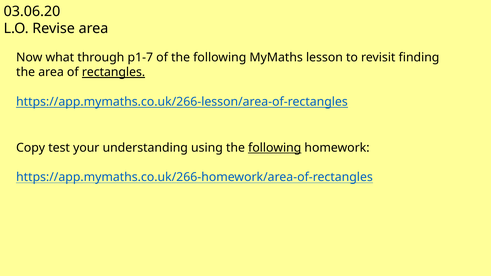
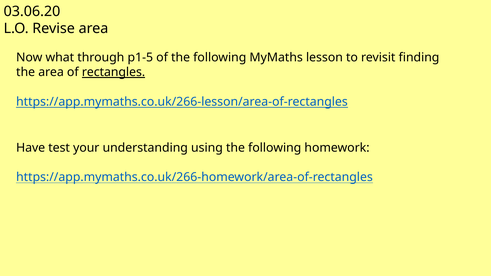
p1-7: p1-7 -> p1-5
Copy: Copy -> Have
following at (275, 148) underline: present -> none
